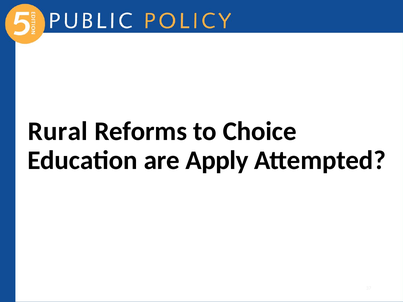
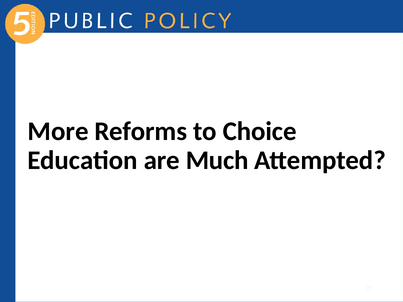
Rural: Rural -> More
Apply: Apply -> Much
